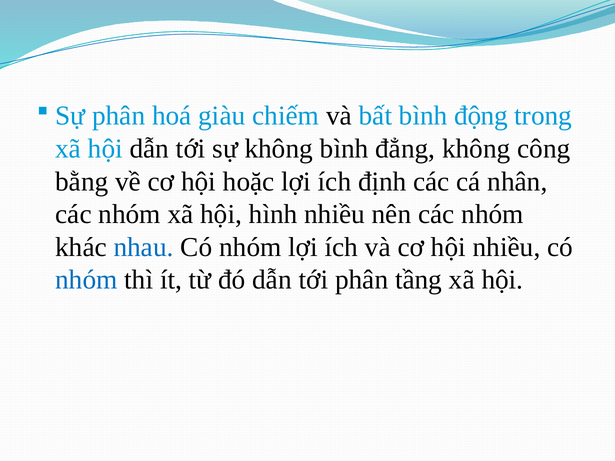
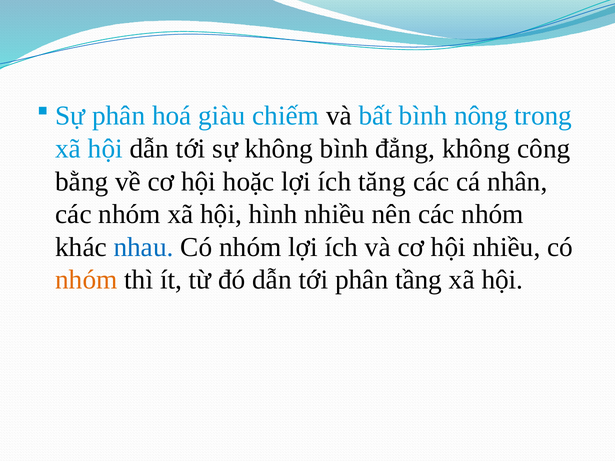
động: động -> nông
định: định -> tăng
nhóm at (86, 280) colour: blue -> orange
